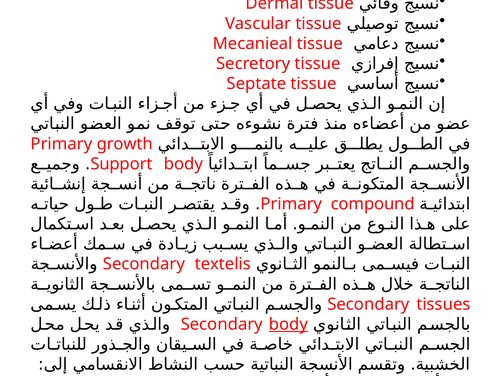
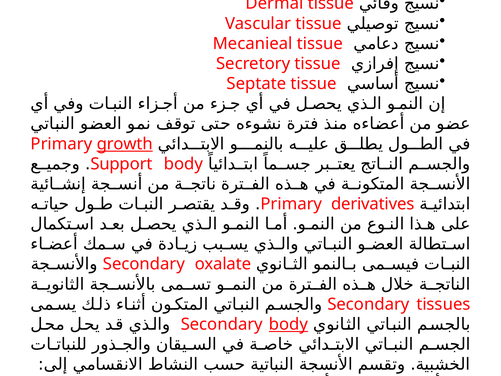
growth underline: none -> present
compound: compound -> derivatives
textelis: textelis -> oxalate
